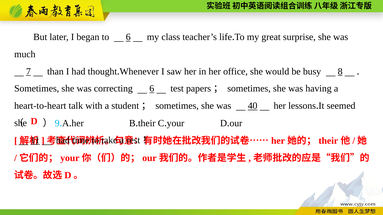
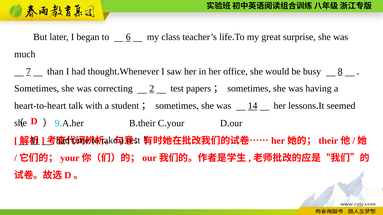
correcting 6: 6 -> 2
40: 40 -> 14
